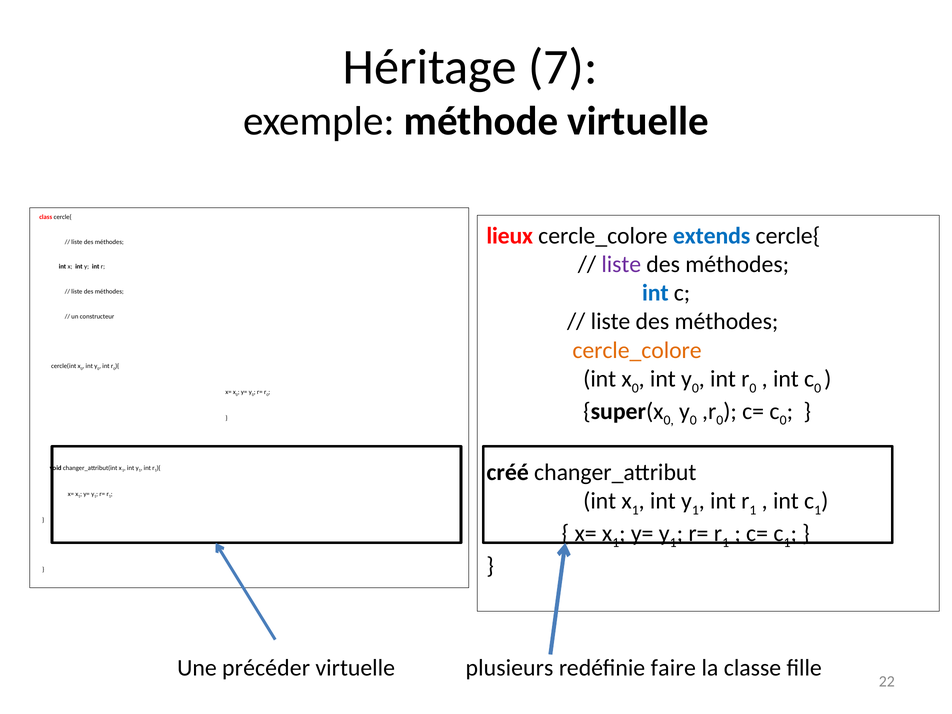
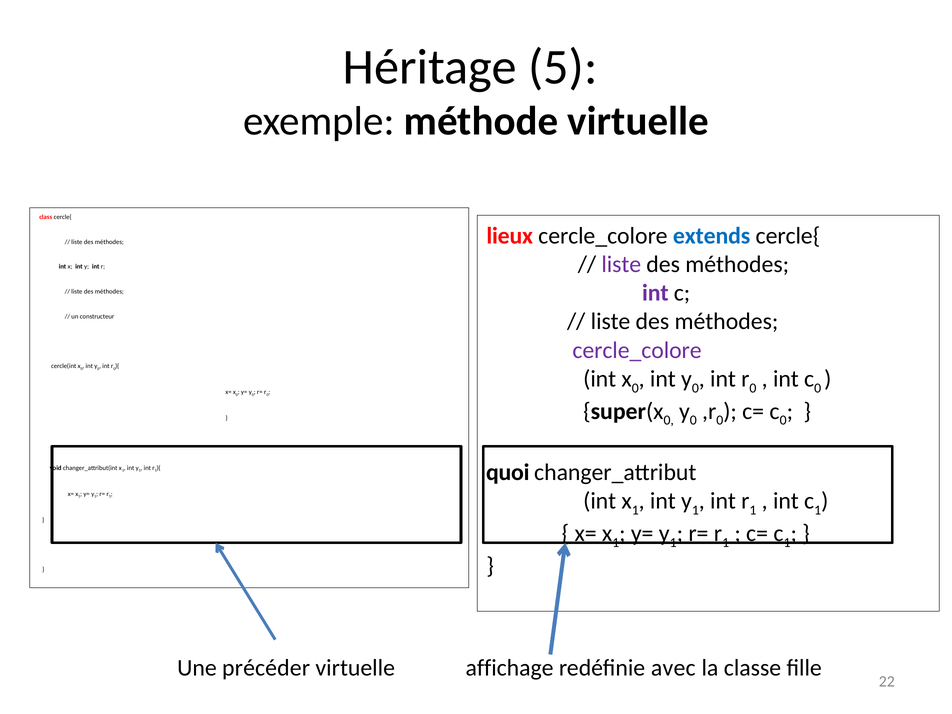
7: 7 -> 5
int at (655, 293) colour: blue -> purple
cercle_colore at (637, 350) colour: orange -> purple
créé: créé -> quoi
plusieurs: plusieurs -> affichage
faire: faire -> avec
